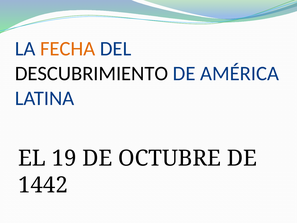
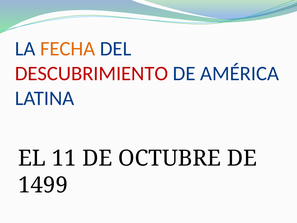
DESCUBRIMIENTO colour: black -> red
19: 19 -> 11
1442: 1442 -> 1499
